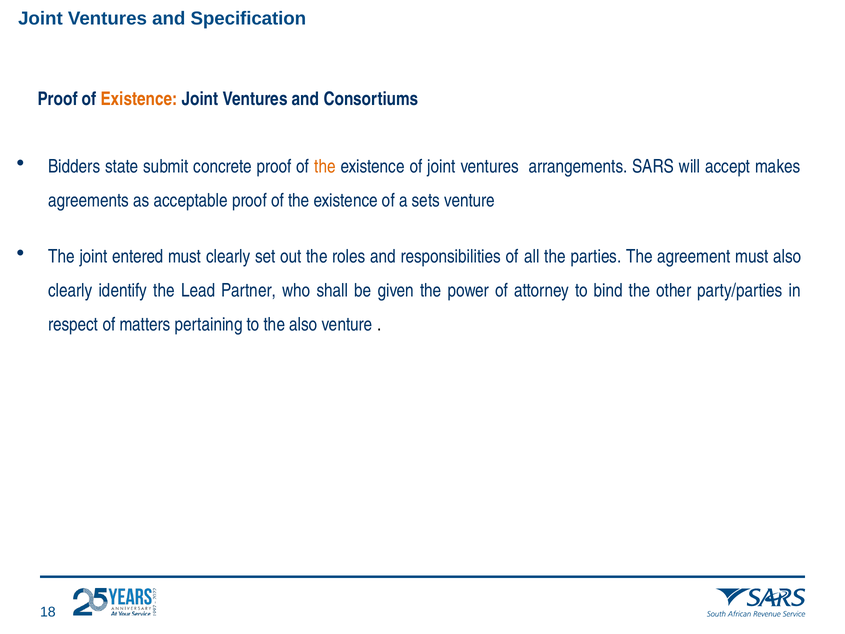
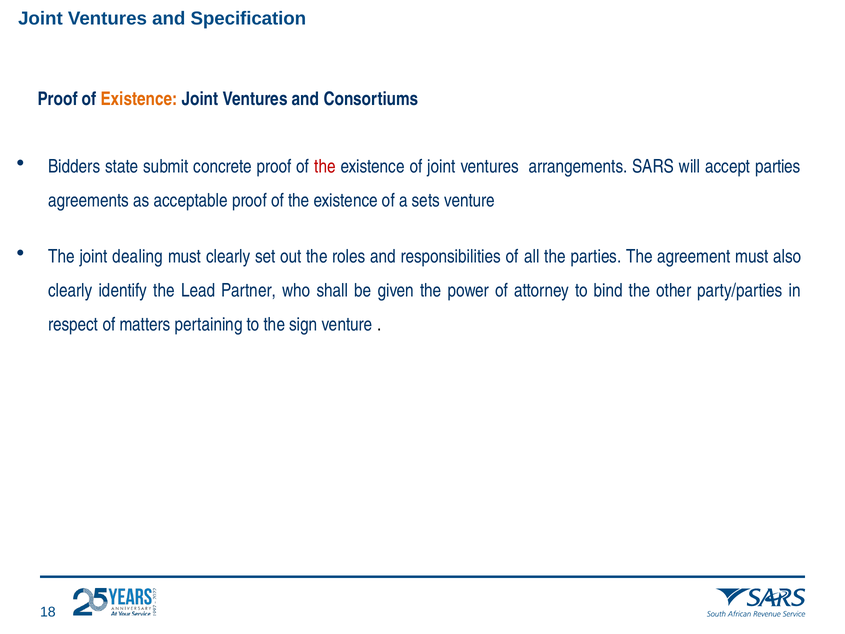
the at (325, 167) colour: orange -> red
accept makes: makes -> parties
entered: entered -> dealing
the also: also -> sign
